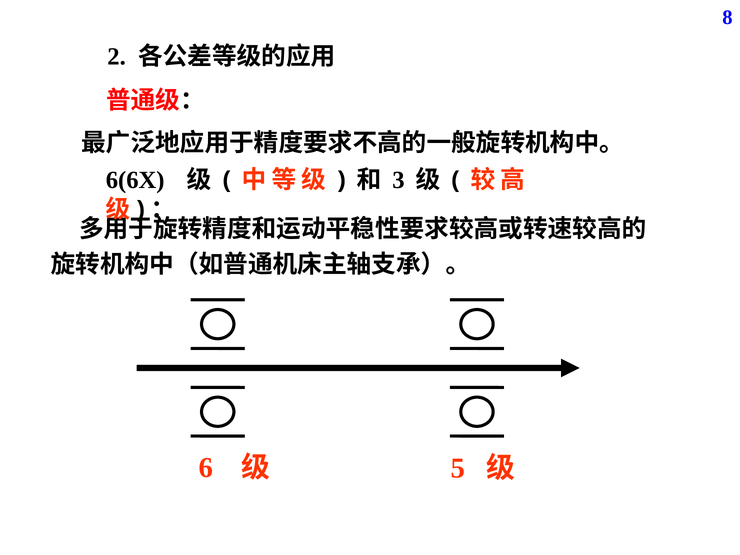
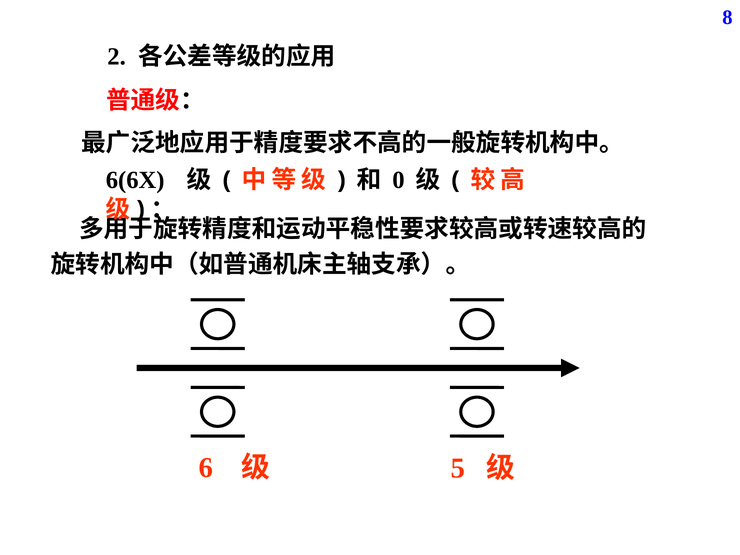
3: 3 -> 0
